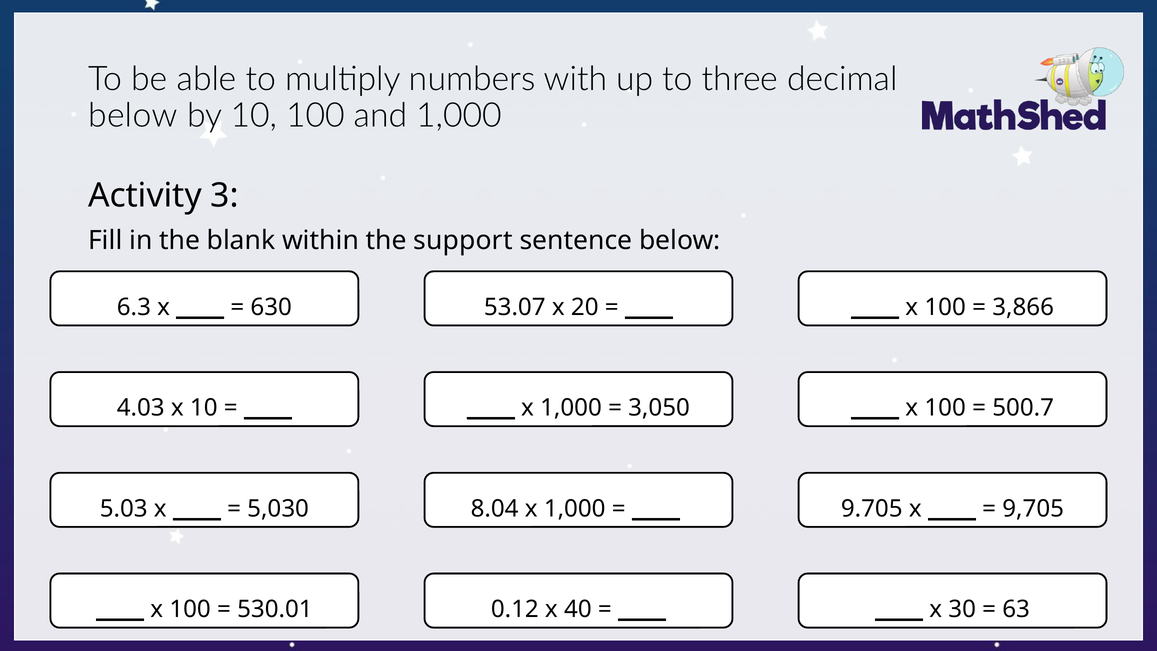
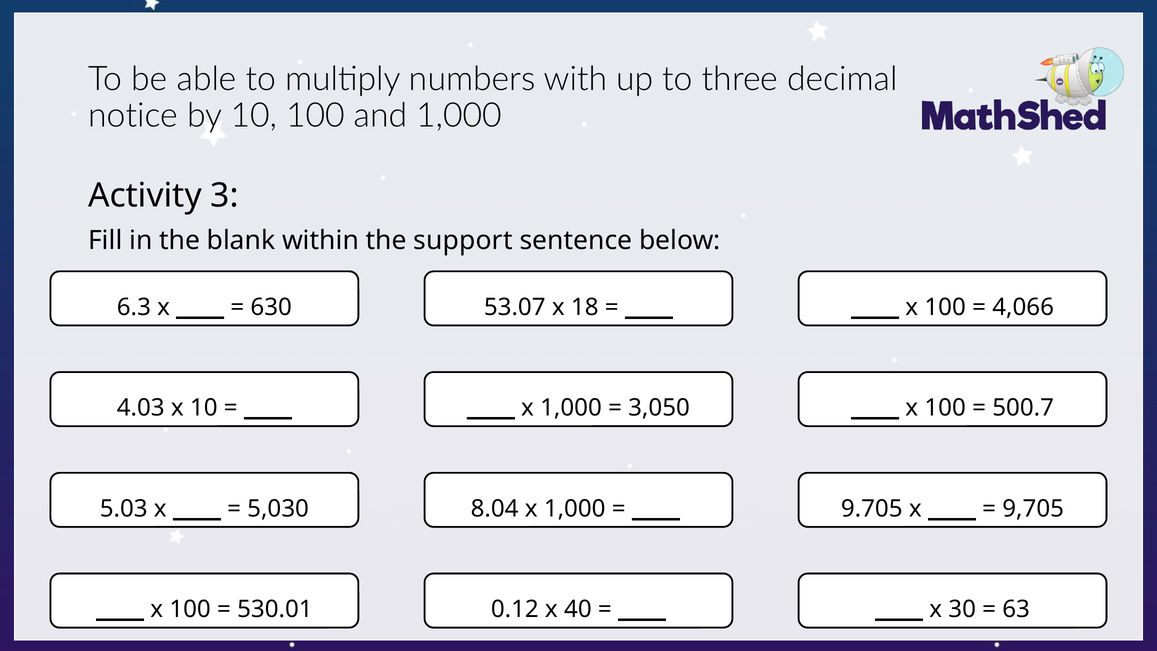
below at (133, 115): below -> notice
20: 20 -> 18
3,866: 3,866 -> 4,066
